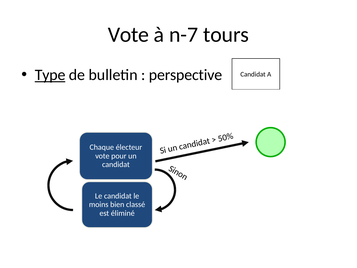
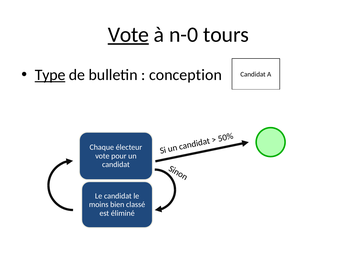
Vote at (128, 35) underline: none -> present
n-7: n-7 -> n-0
perspective: perspective -> conception
